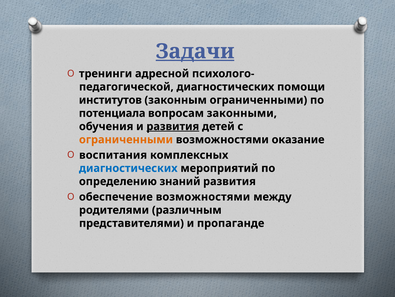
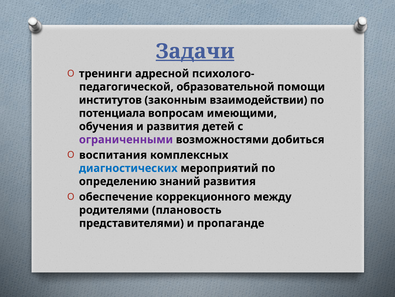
диагностических at (225, 87): диагностических -> образовательной
законным ограниченными: ограниченными -> взаимодействии
законными: законными -> имеющими
развития at (173, 126) underline: present -> none
ограниченными at (126, 139) colour: orange -> purple
оказание: оказание -> добиться
обеспечение возможностями: возможностями -> коррекционного
различным: различным -> плановость
